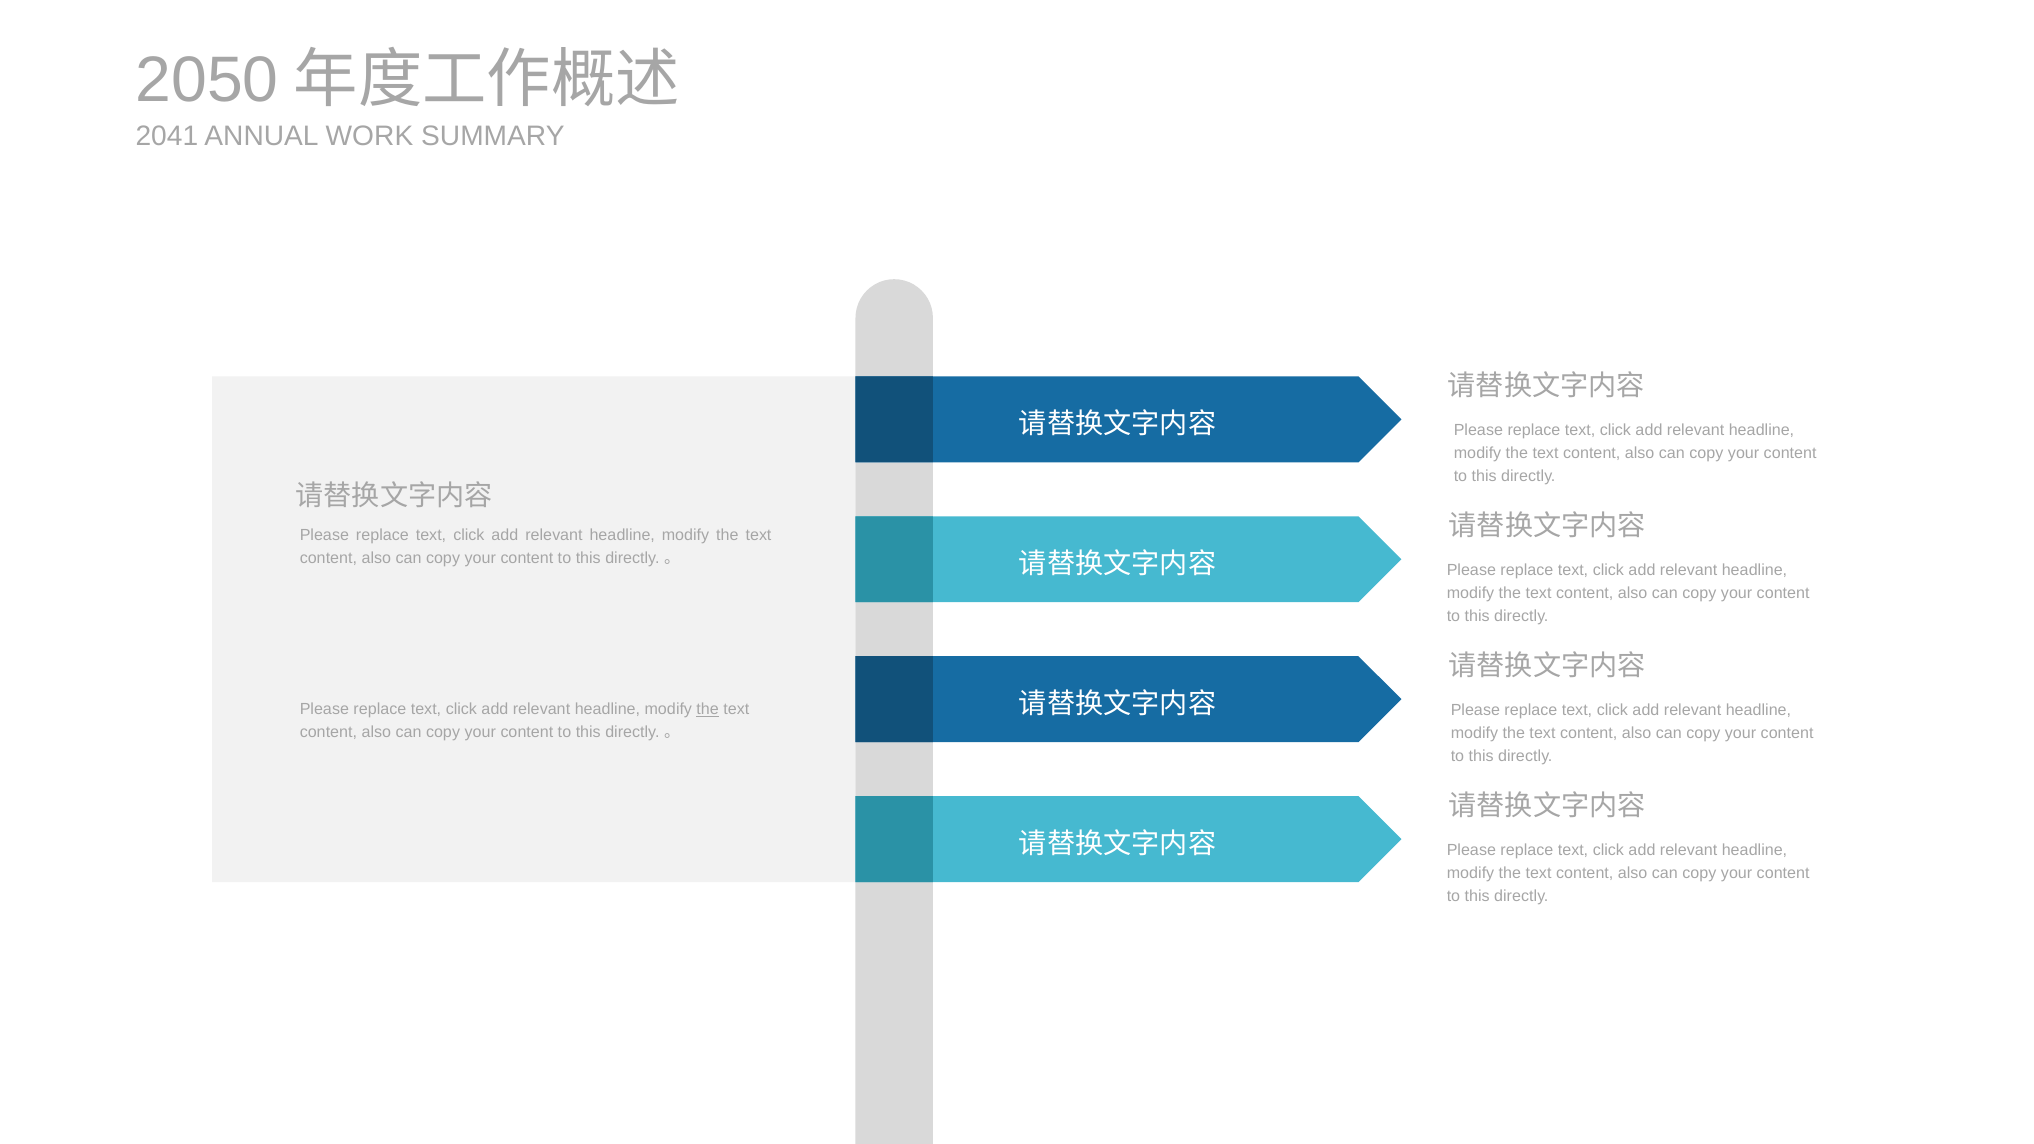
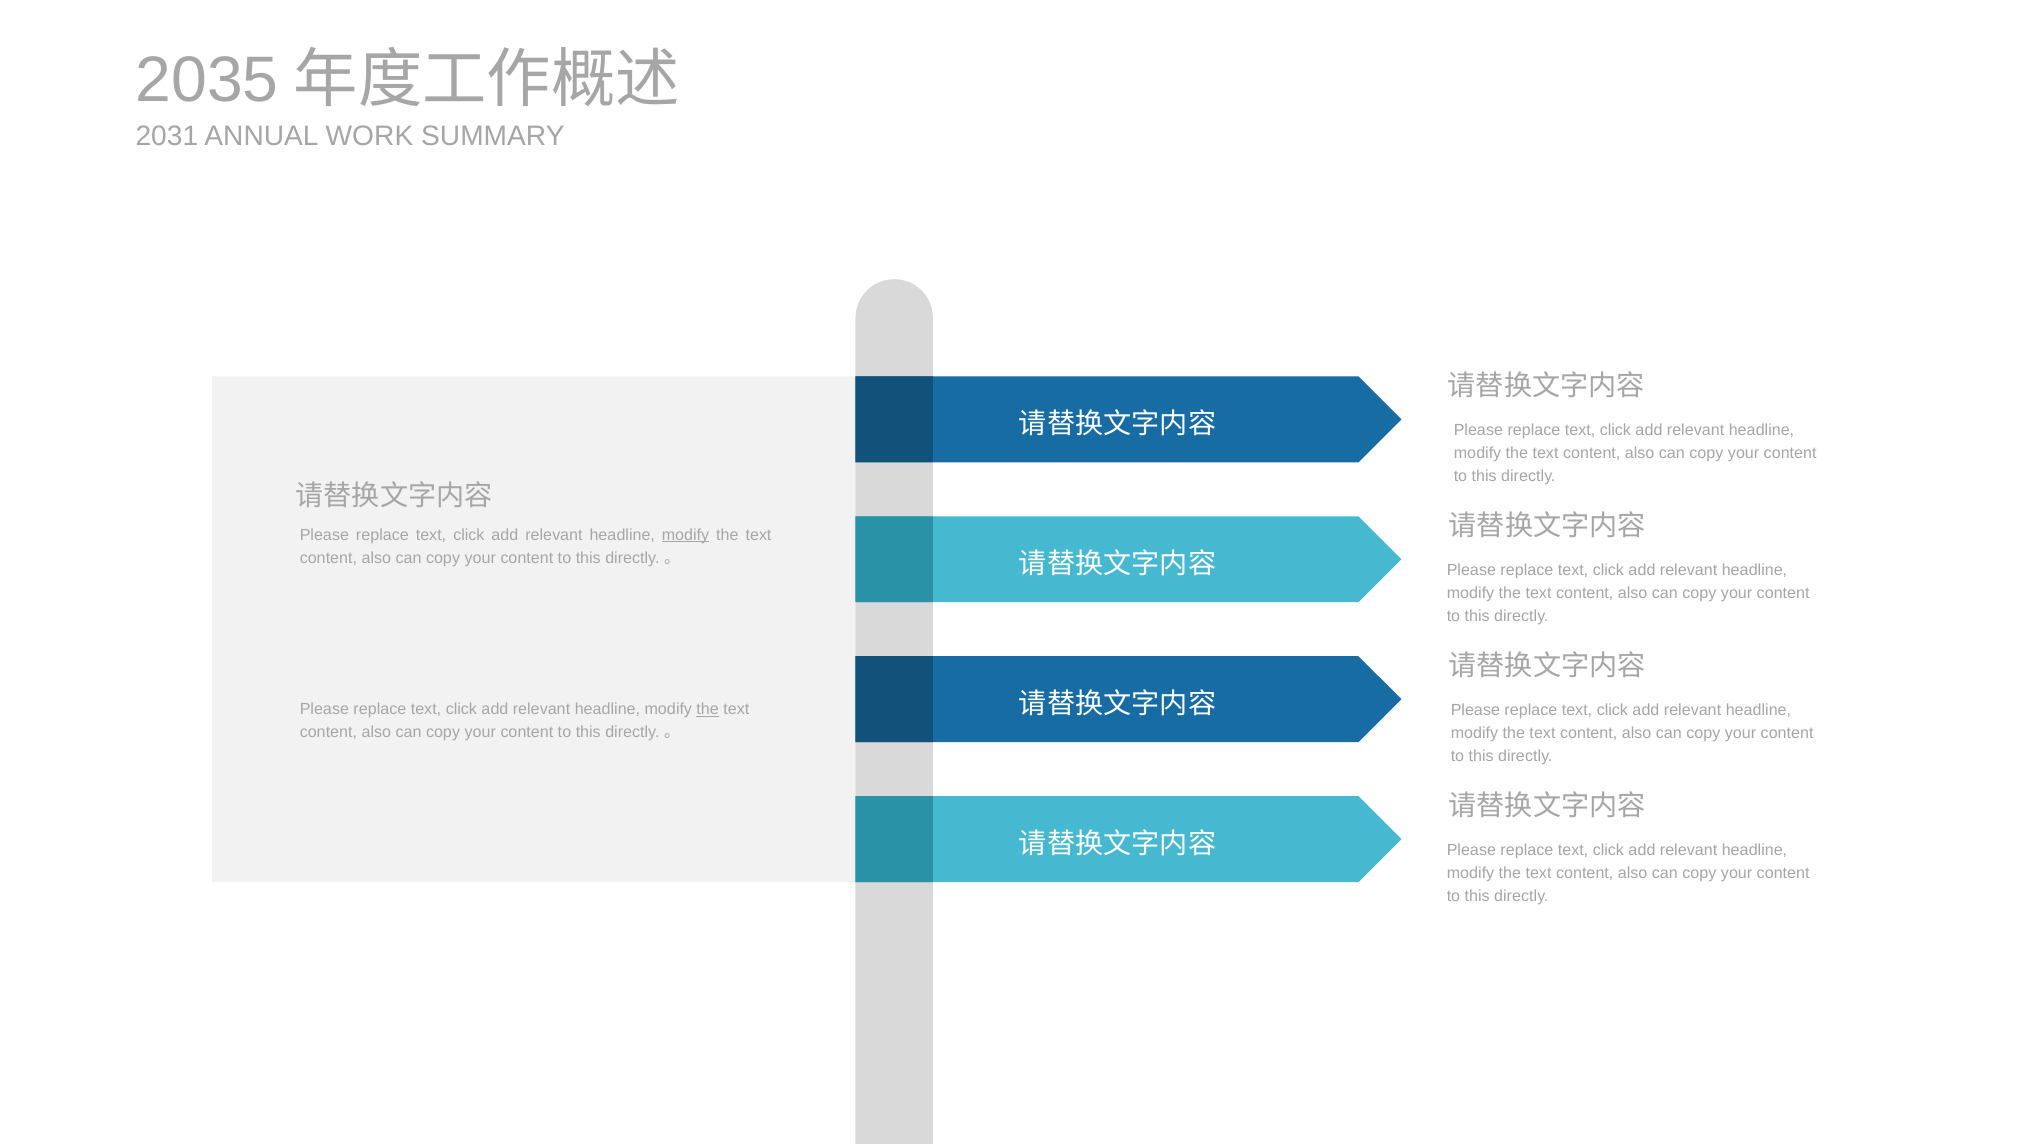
2050: 2050 -> 2035
2041: 2041 -> 2031
modify at (686, 535) underline: none -> present
